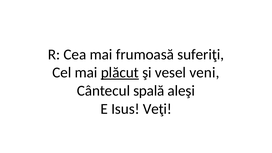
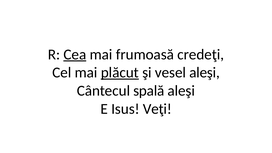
Cea underline: none -> present
suferiţi: suferiţi -> credeţi
vesel veni: veni -> aleşi
